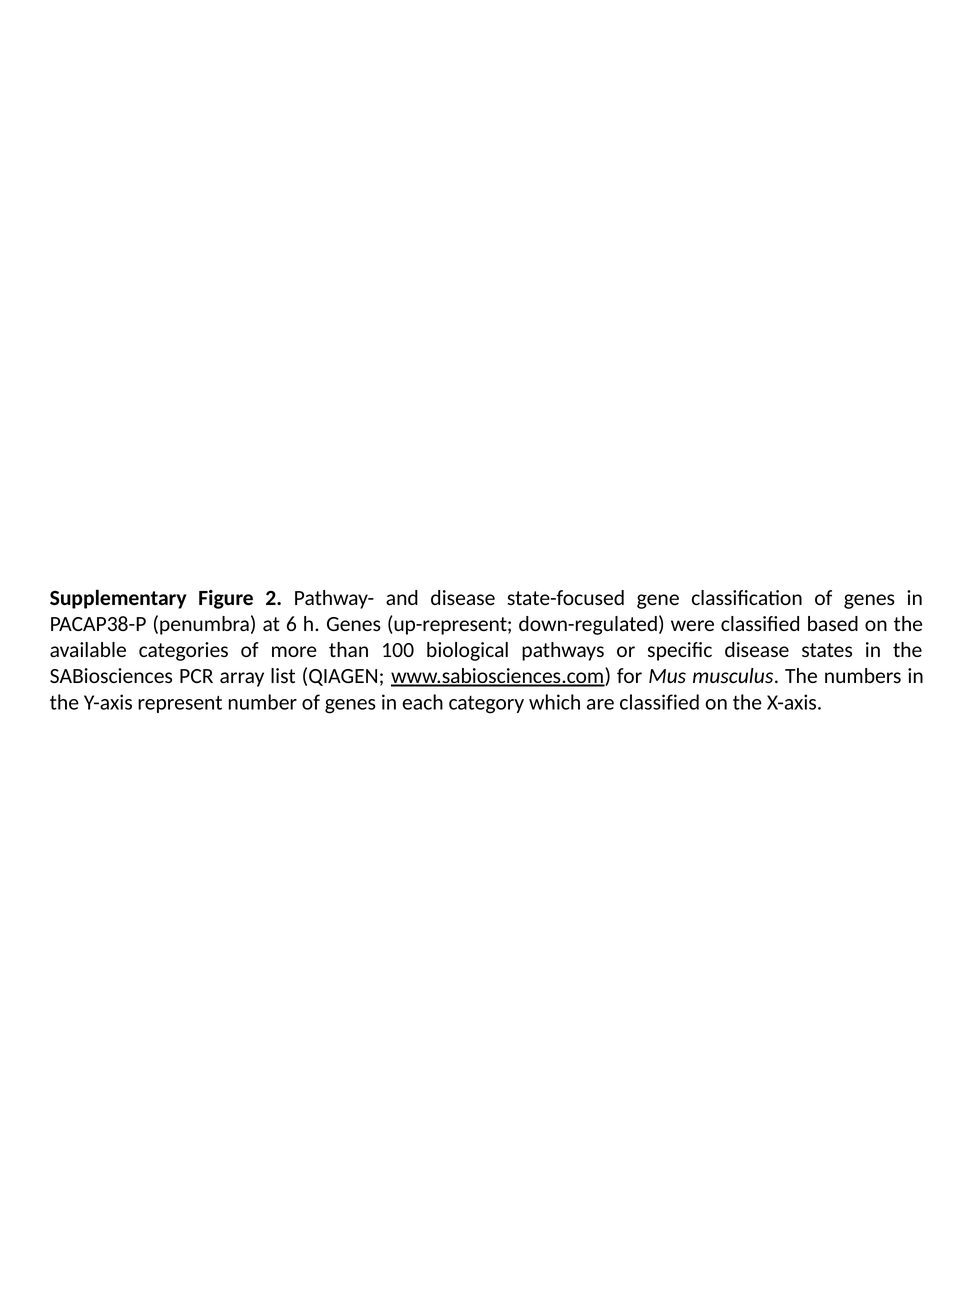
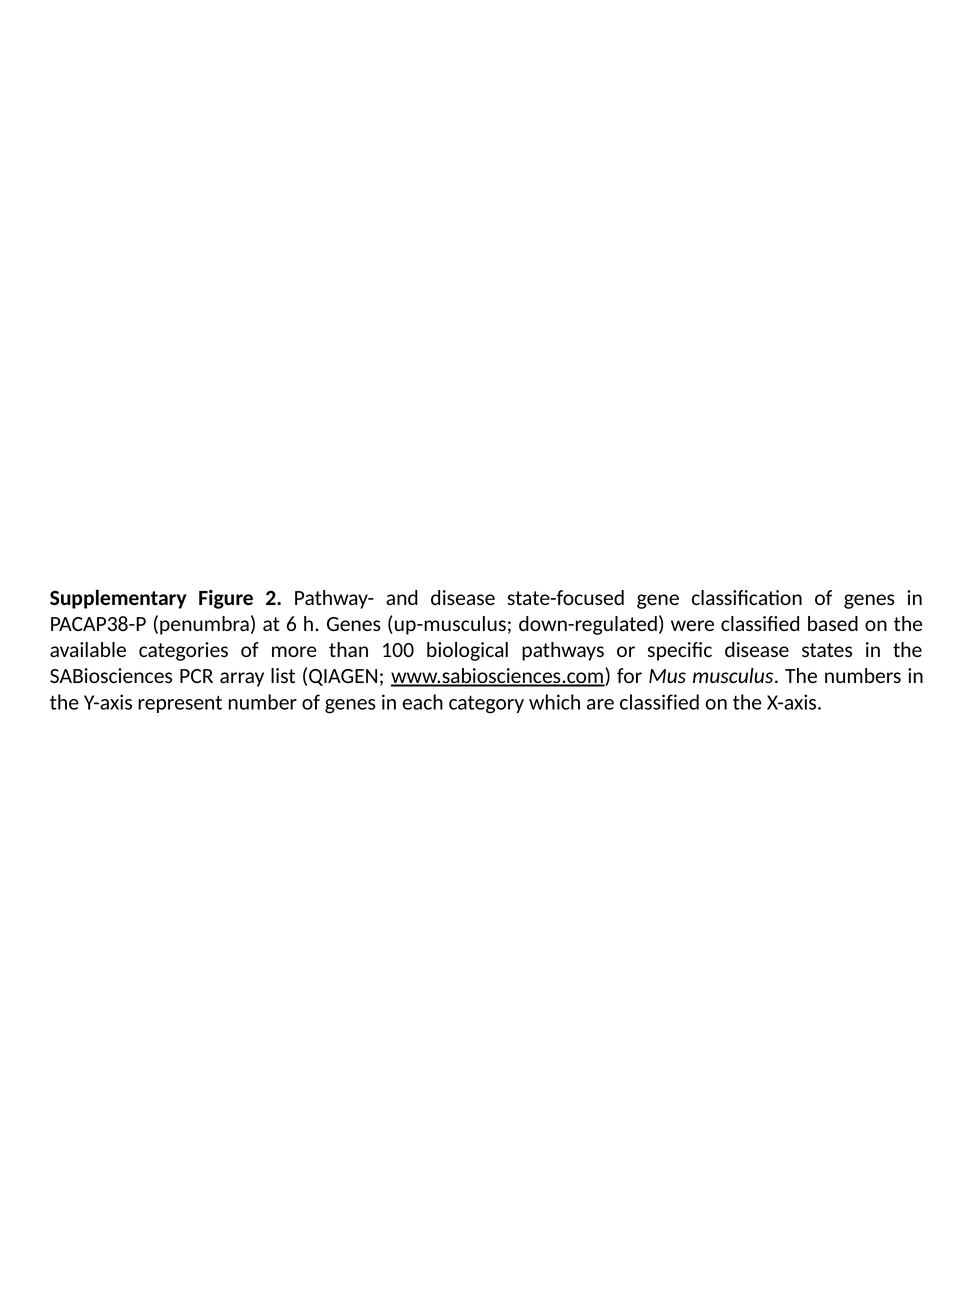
up-represent: up-represent -> up-musculus
